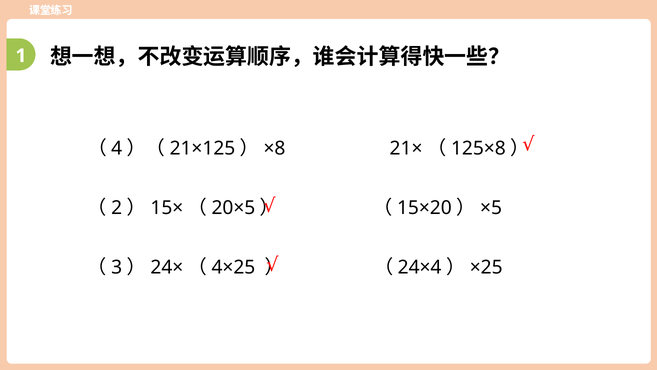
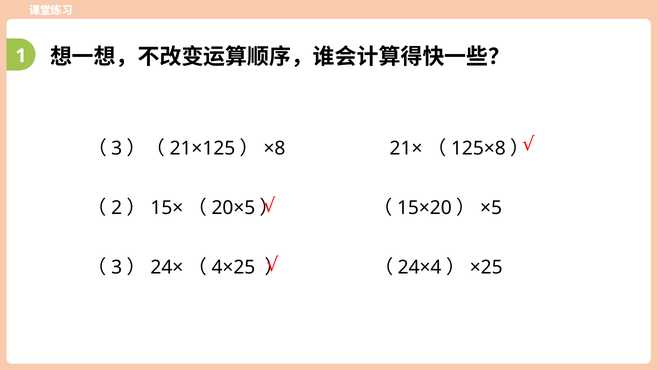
4 at (117, 148): 4 -> 3
